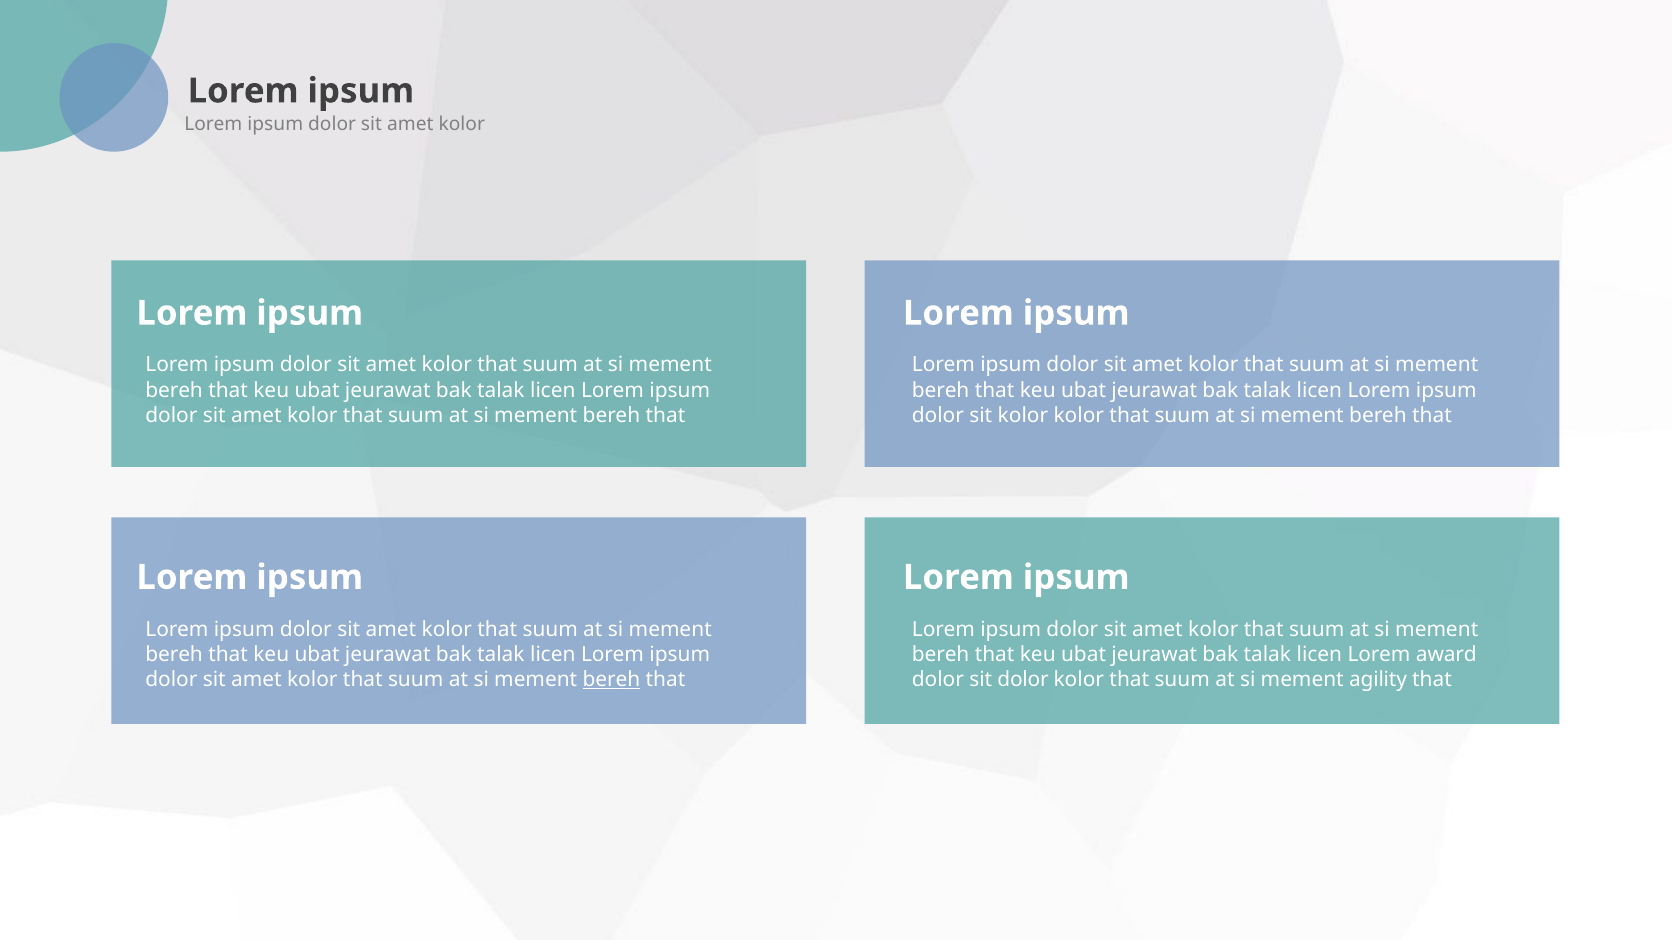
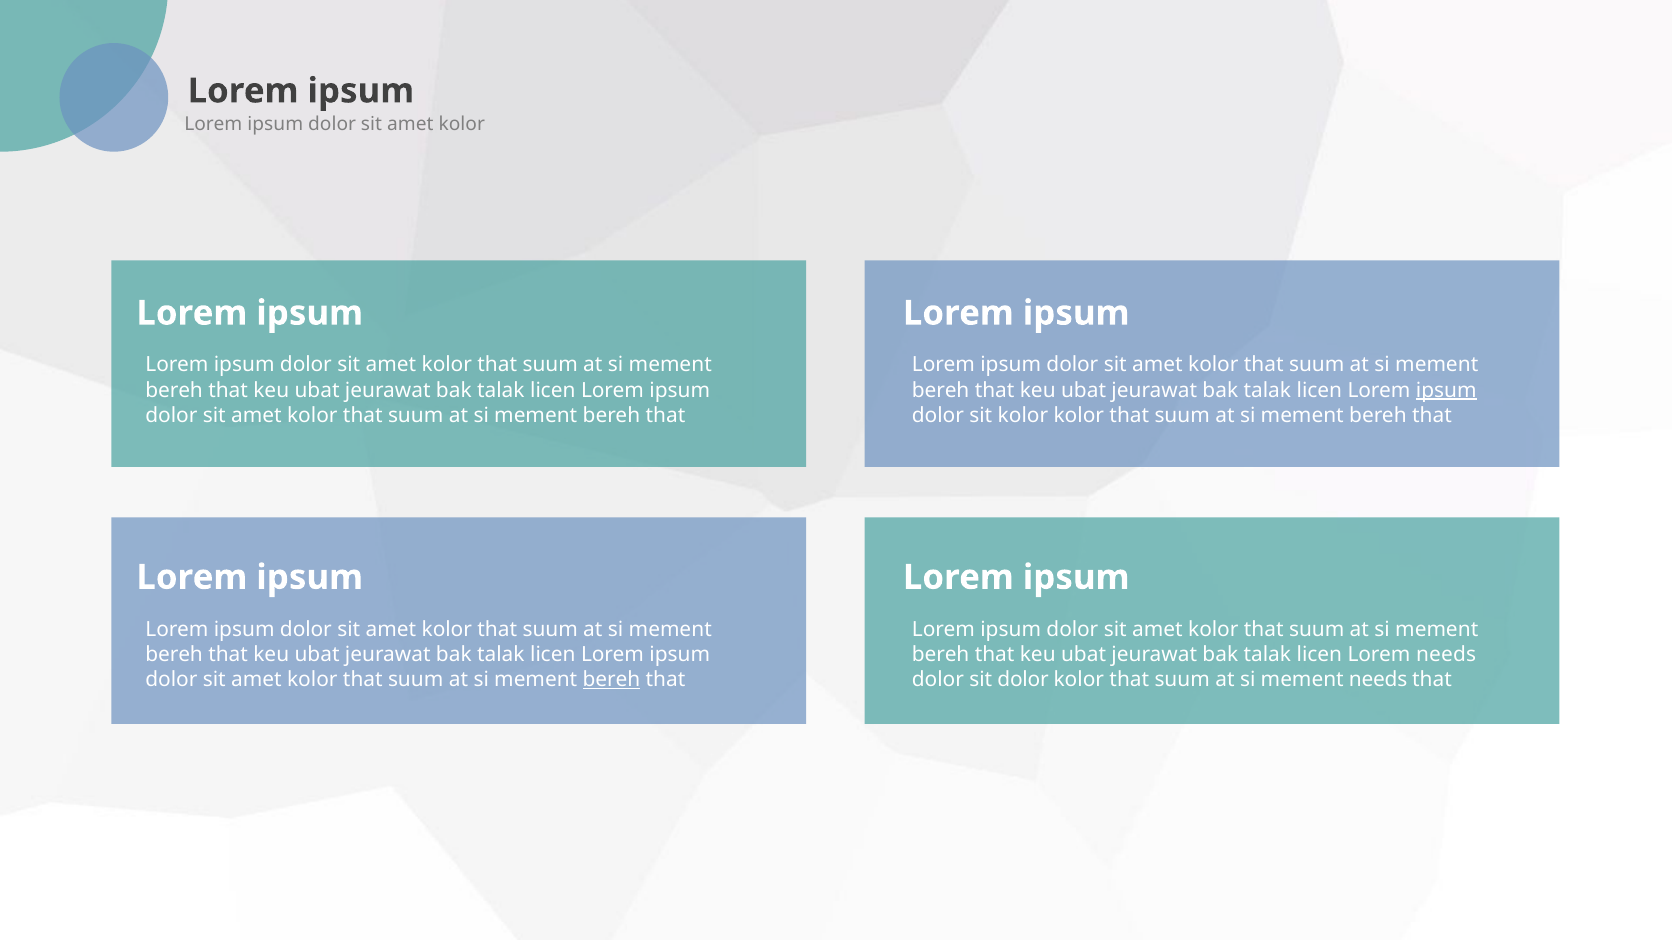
ipsum at (1446, 390) underline: none -> present
Lorem award: award -> needs
mement agility: agility -> needs
